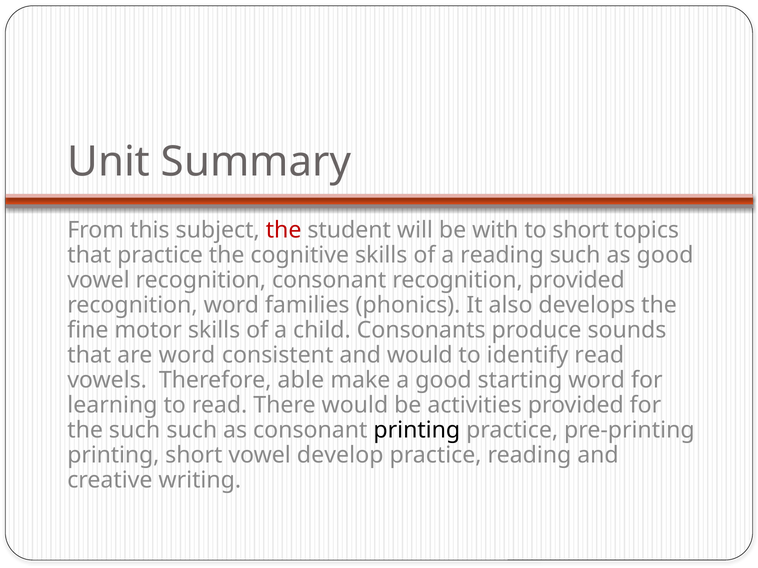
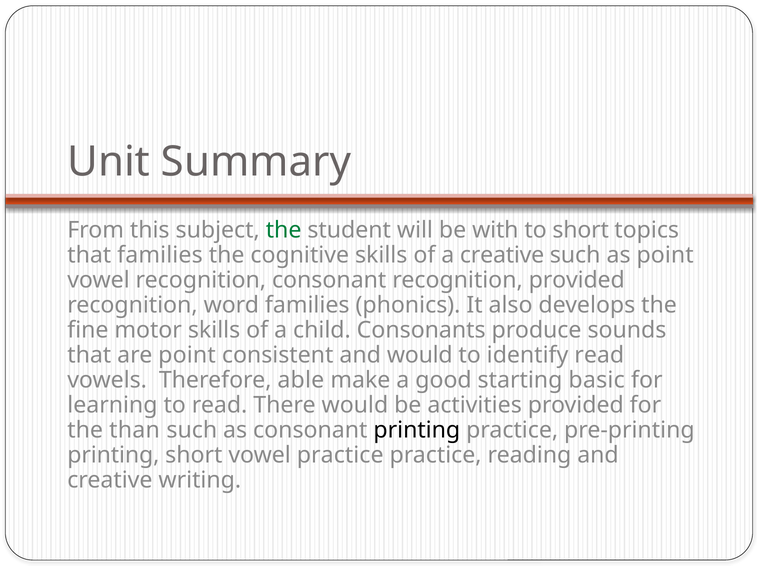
the at (284, 230) colour: red -> green
that practice: practice -> families
a reading: reading -> creative
as good: good -> point
are word: word -> point
starting word: word -> basic
the such: such -> than
vowel develop: develop -> practice
